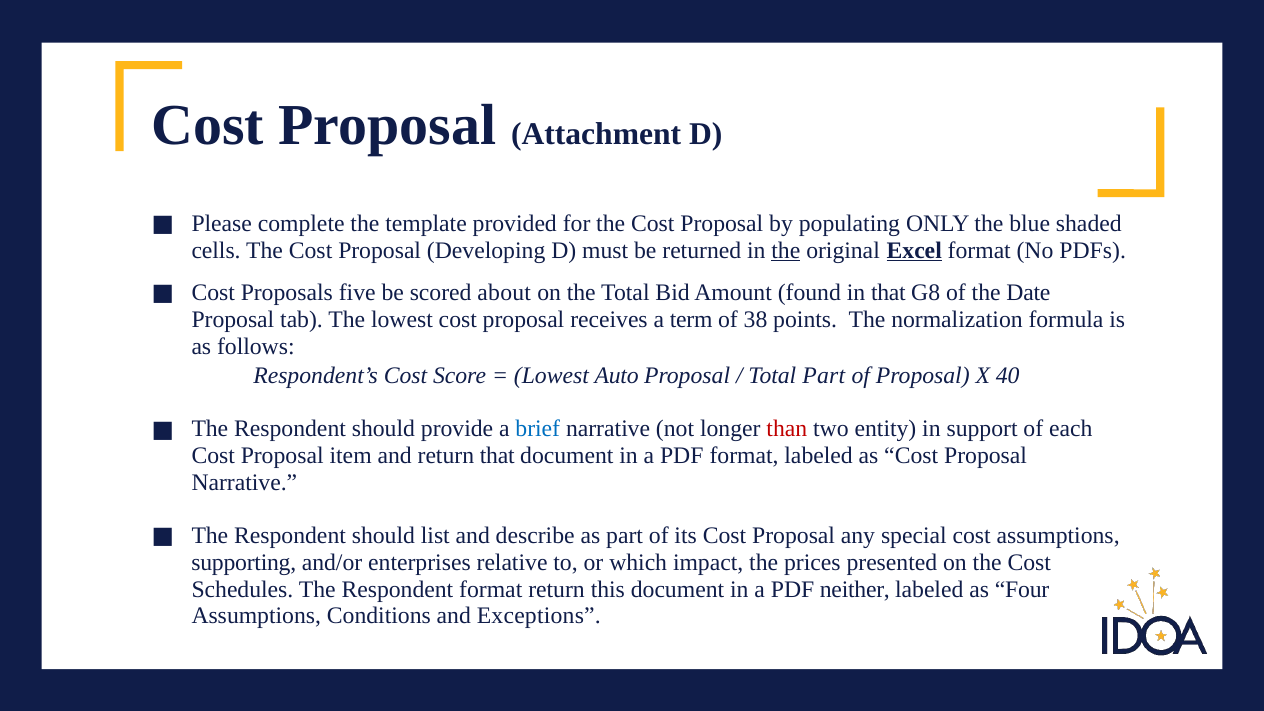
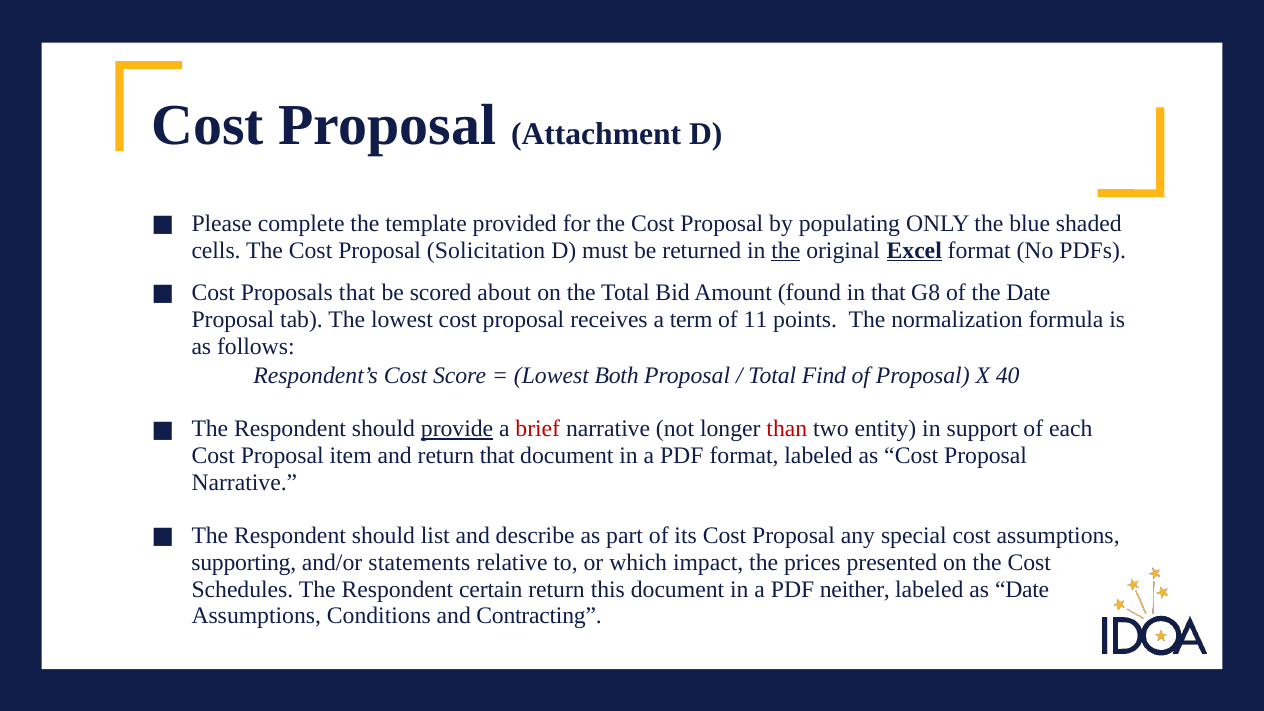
Developing: Developing -> Solicitation
Proposals five: five -> that
38: 38 -> 11
Auto: Auto -> Both
Total Part: Part -> Find
provide underline: none -> present
brief colour: blue -> red
enterprises: enterprises -> statements
Respondent format: format -> certain
as Four: Four -> Date
Exceptions: Exceptions -> Contracting
